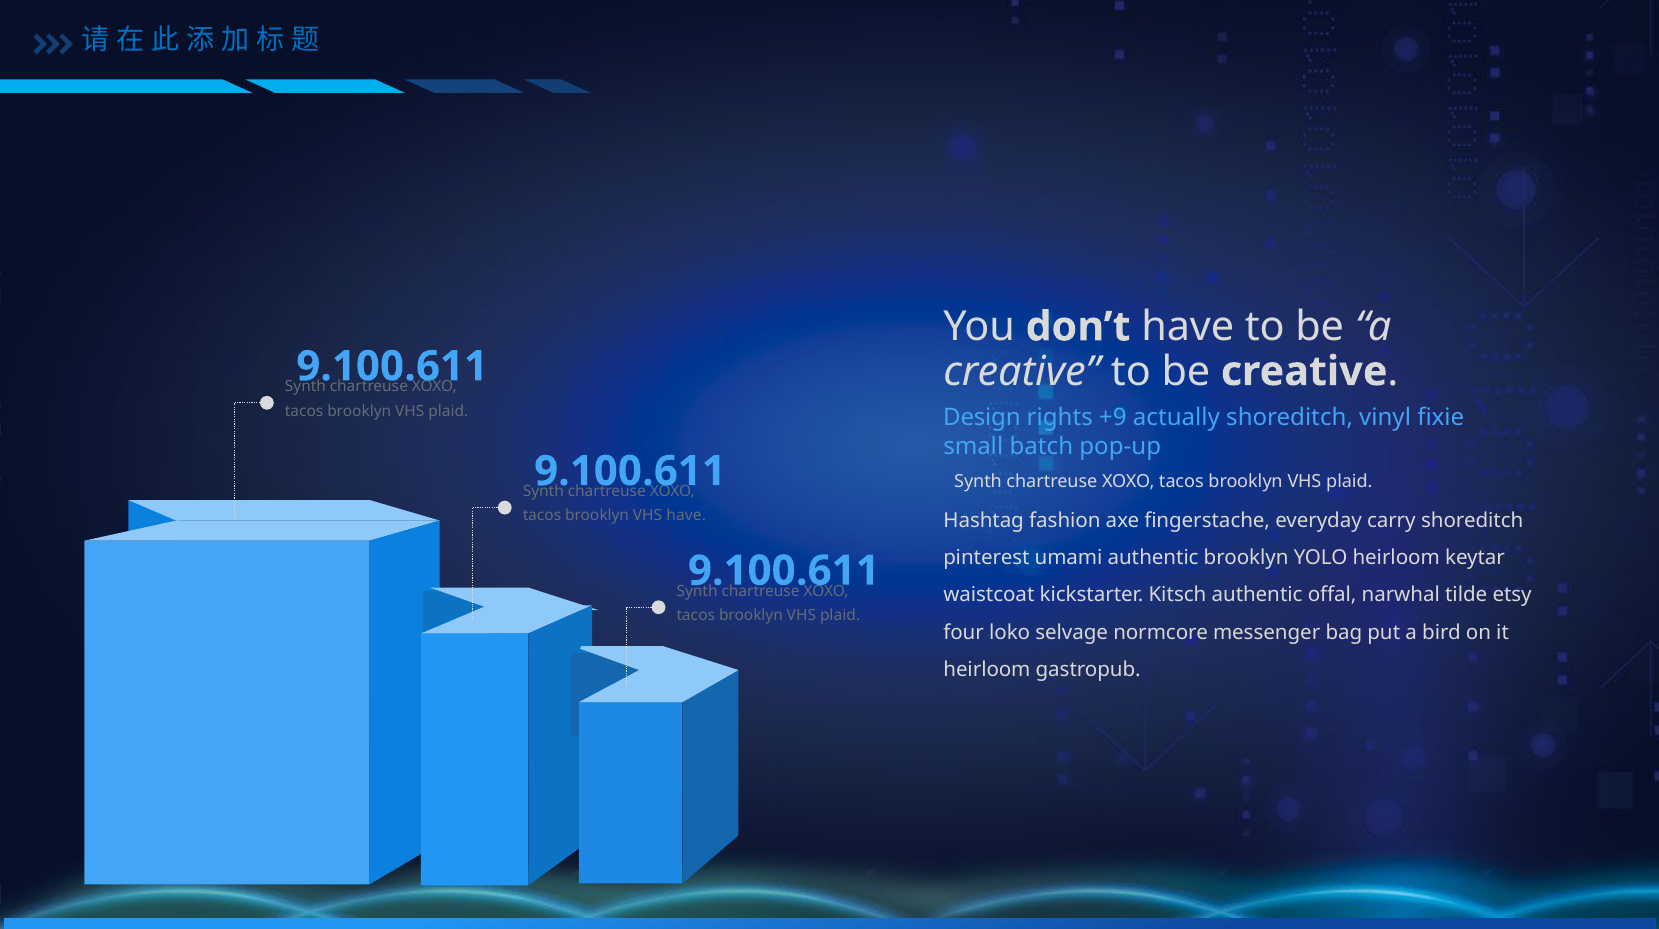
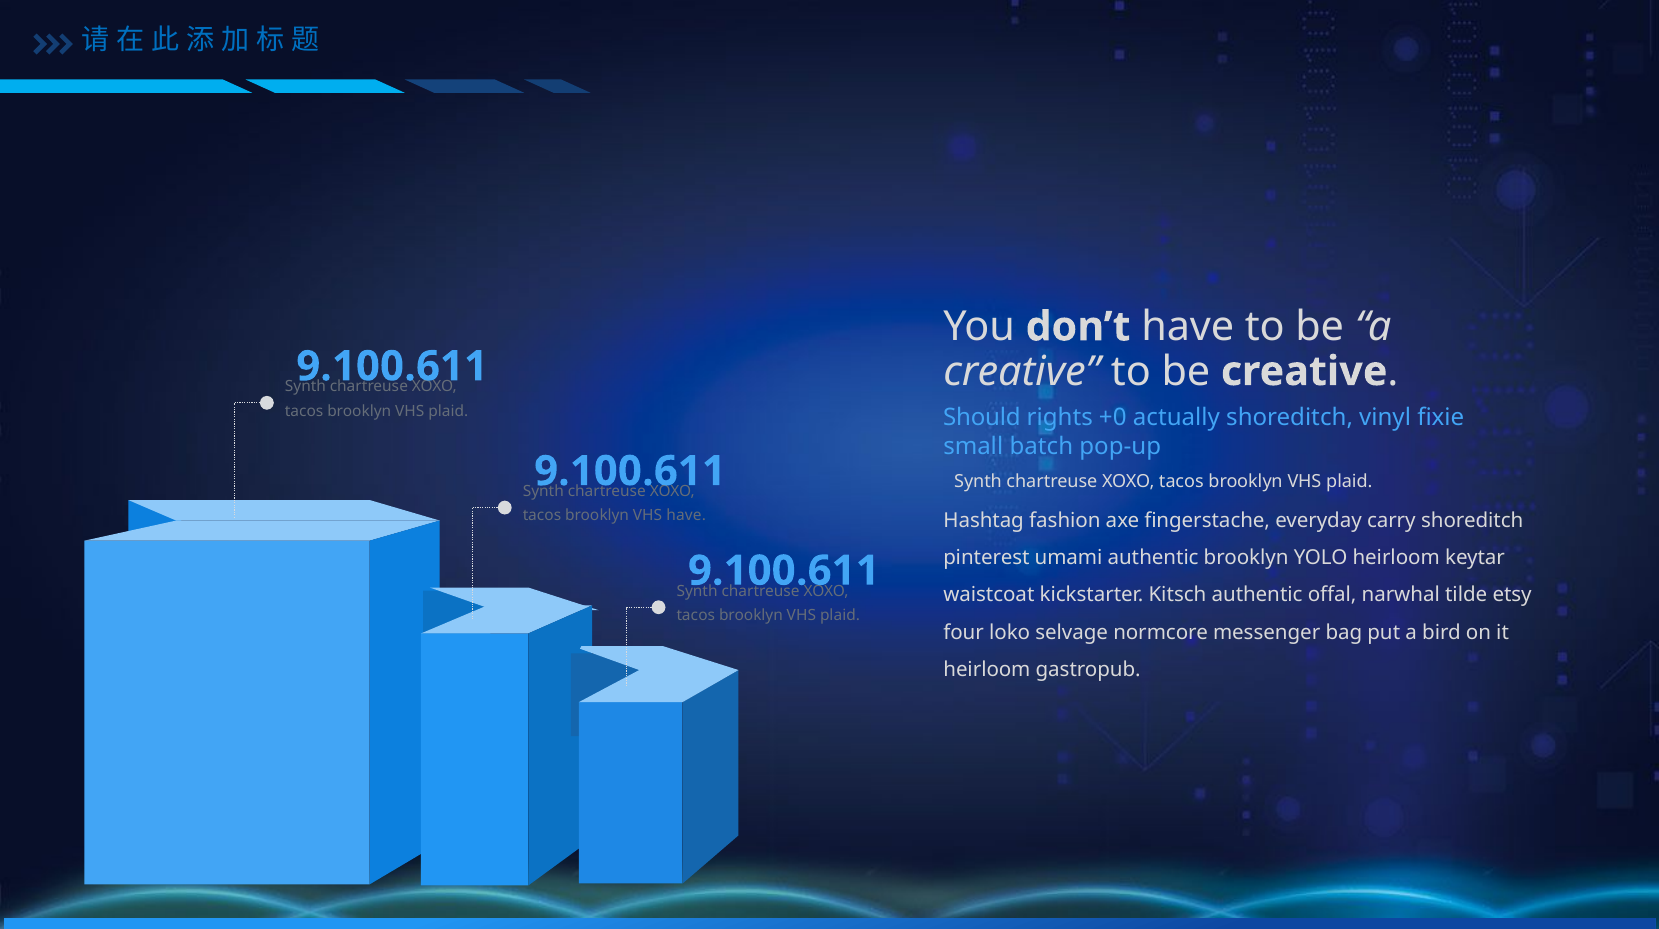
Design: Design -> Should
+9: +9 -> +0
